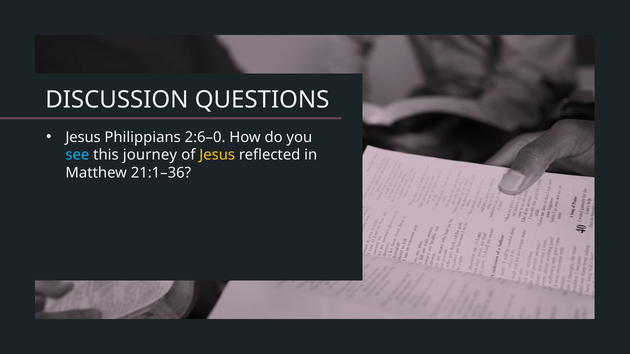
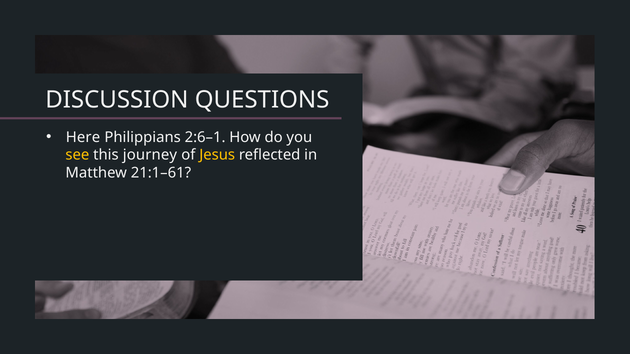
Jesus at (83, 137): Jesus -> Here
2:6–0: 2:6–0 -> 2:6–1
see colour: light blue -> yellow
21:1–36: 21:1–36 -> 21:1–61
